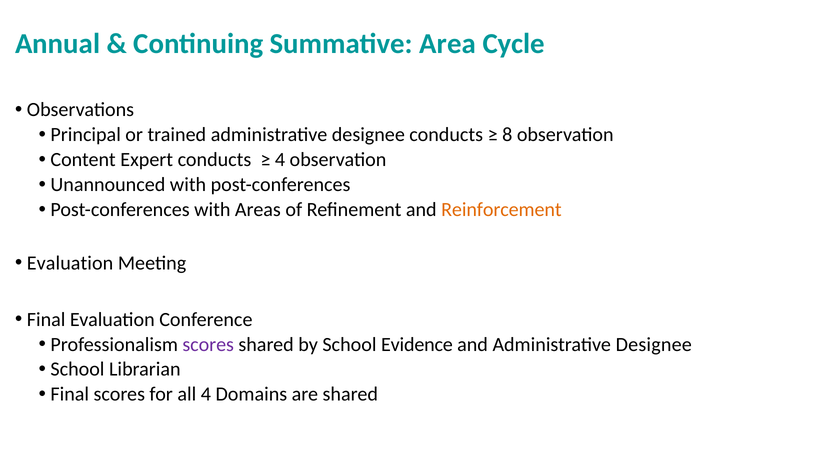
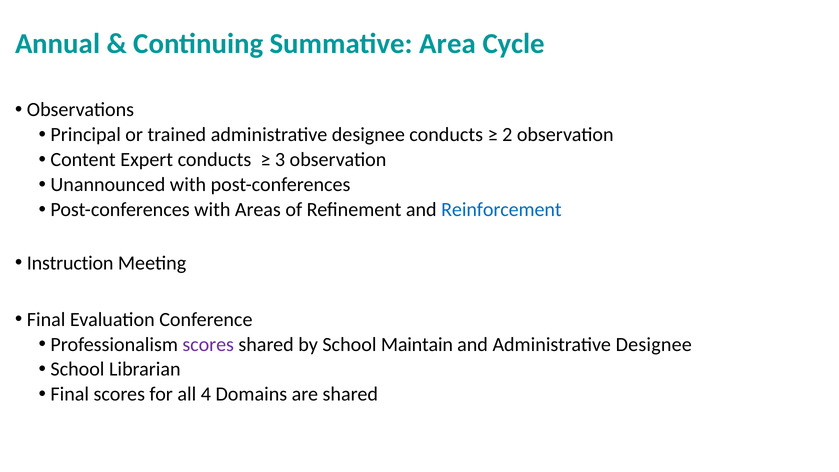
8: 8 -> 2
4 at (280, 160): 4 -> 3
Reinforcement colour: orange -> blue
Evaluation at (70, 263): Evaluation -> Instruction
Evidence: Evidence -> Maintain
